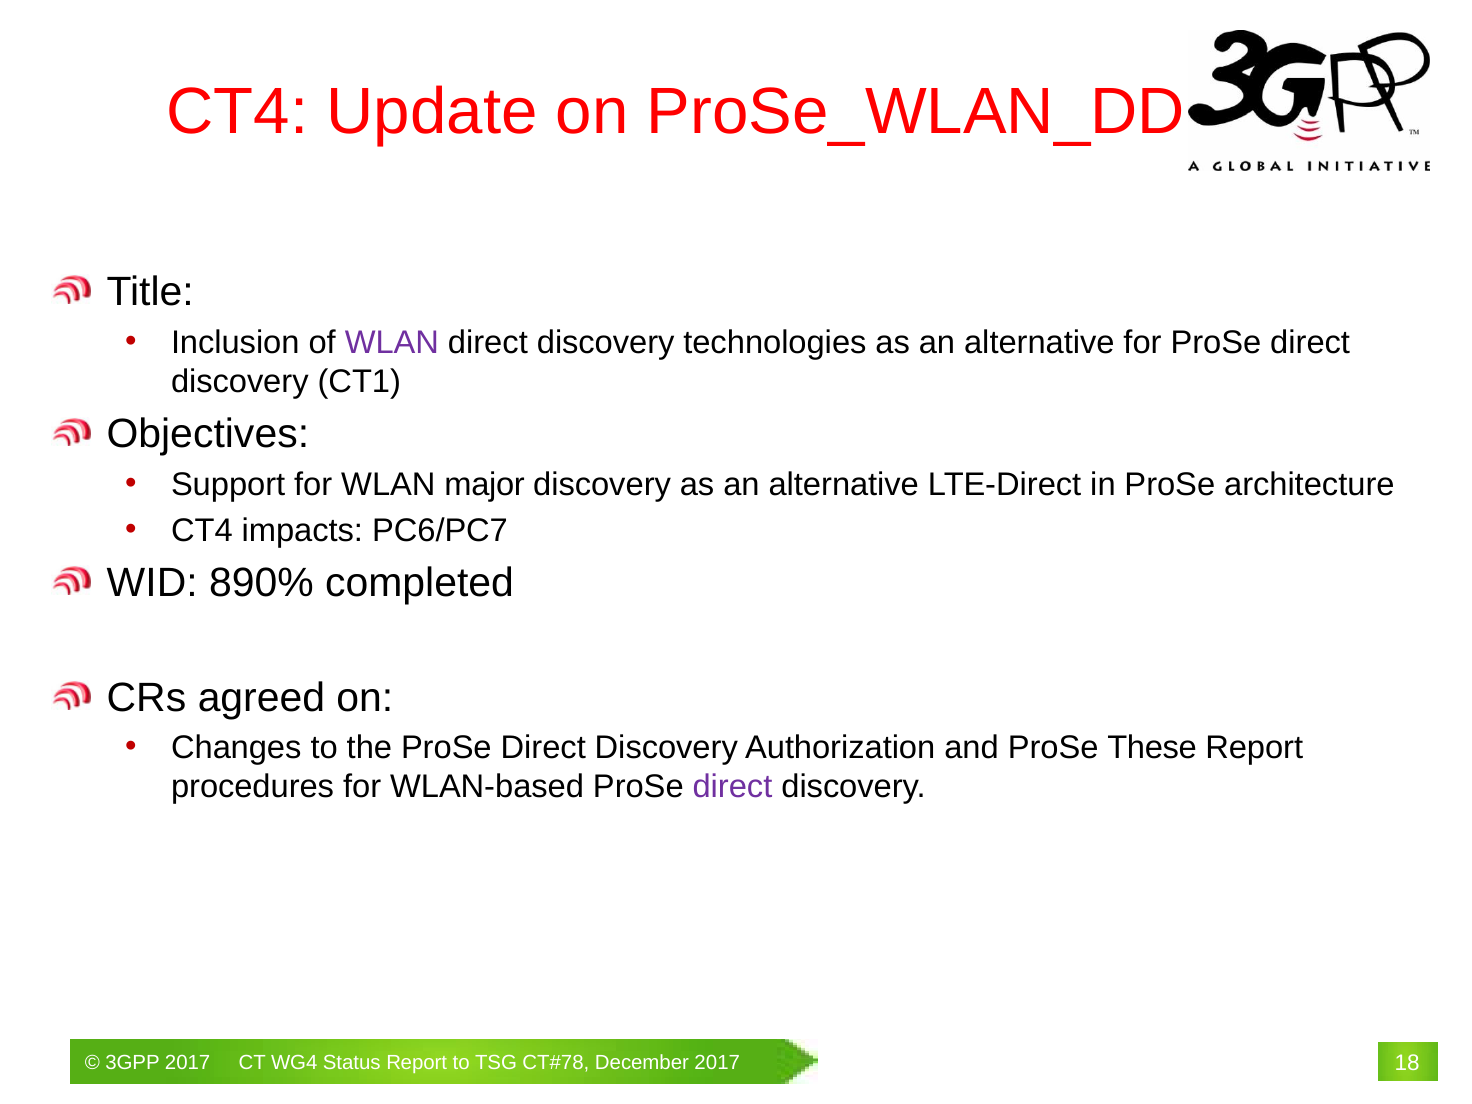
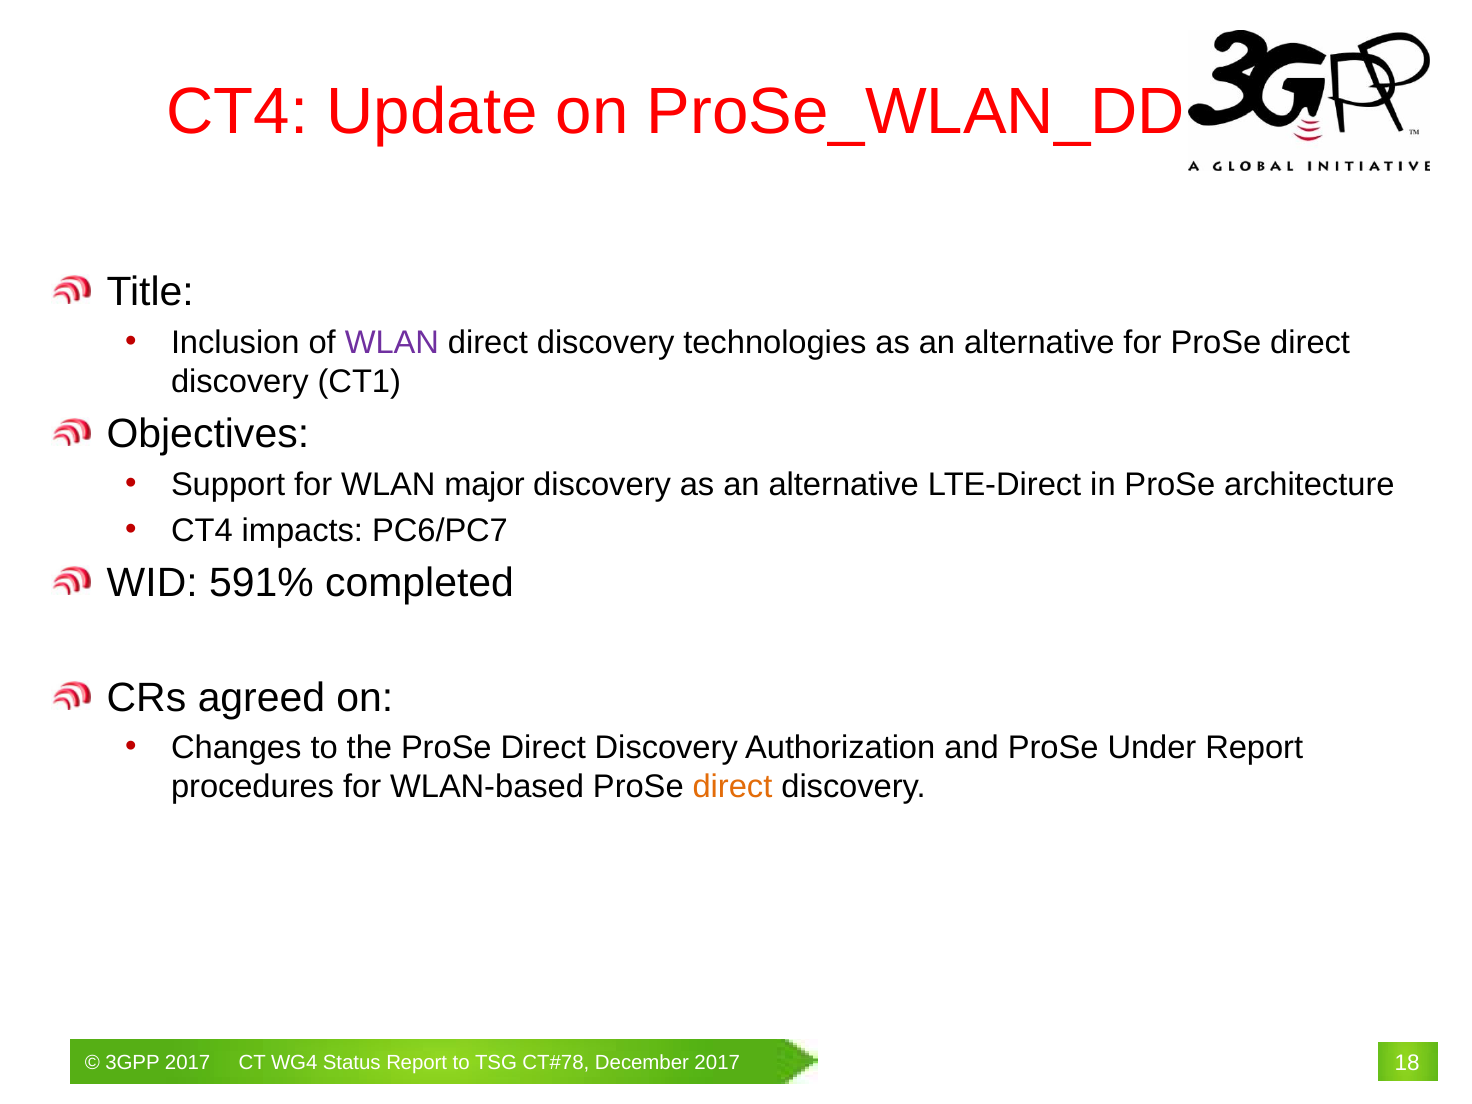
890%: 890% -> 591%
These: These -> Under
direct at (732, 787) colour: purple -> orange
